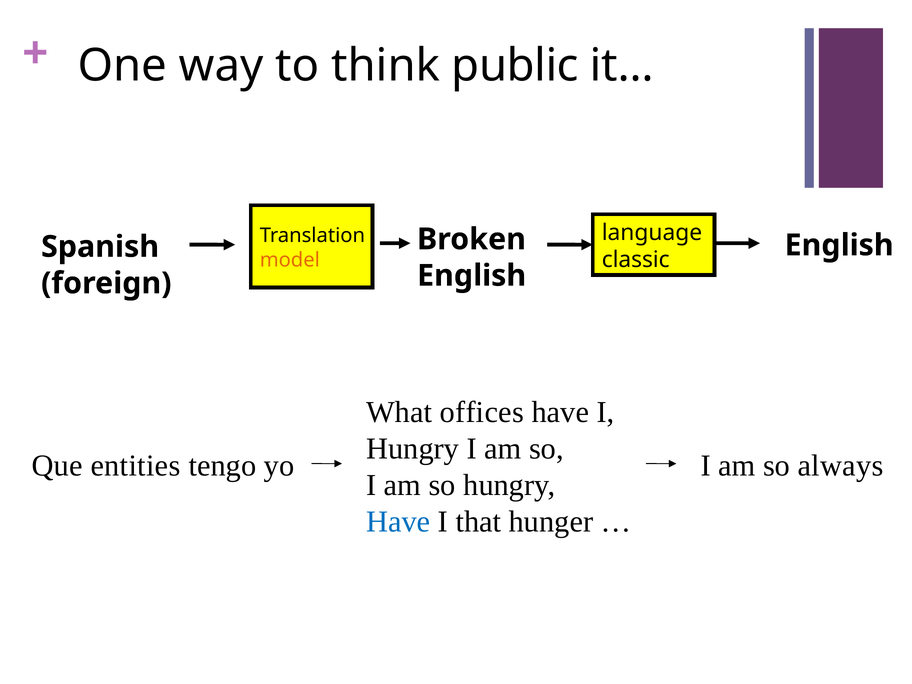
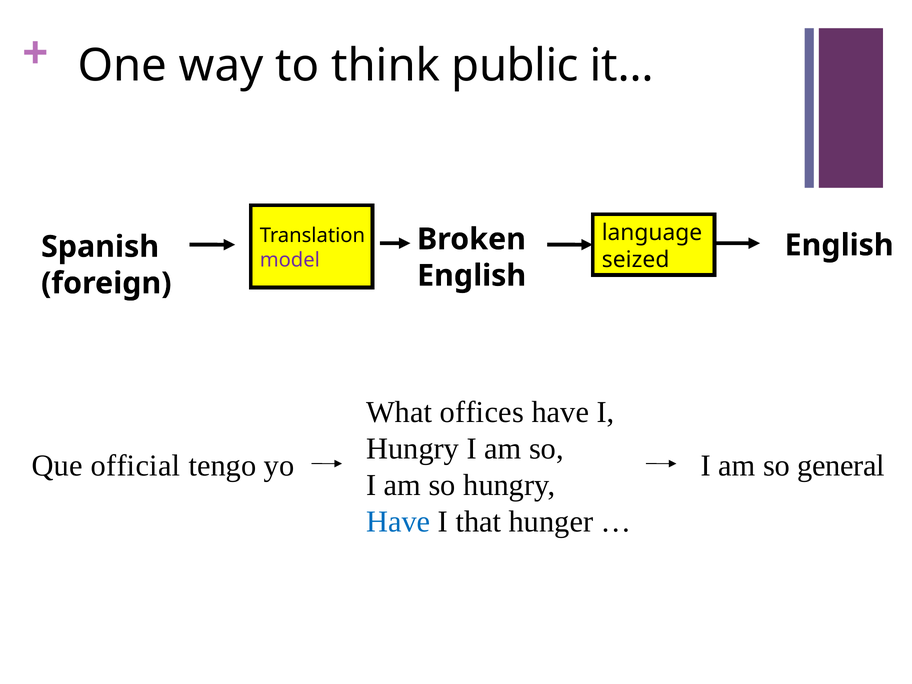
classic: classic -> seized
model colour: orange -> purple
entities: entities -> official
always: always -> general
